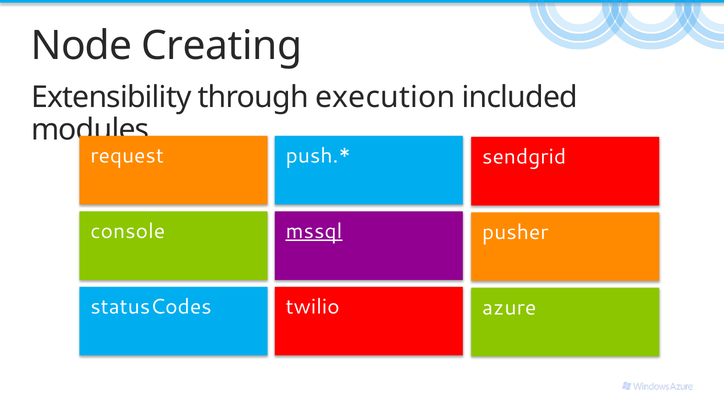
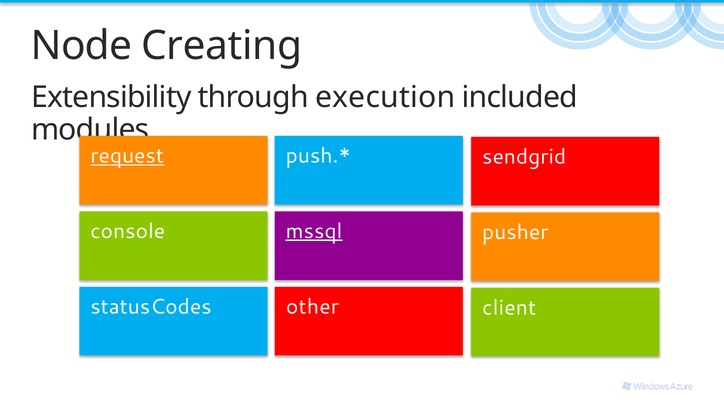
request underline: none -> present
twilio: twilio -> other
azure: azure -> client
